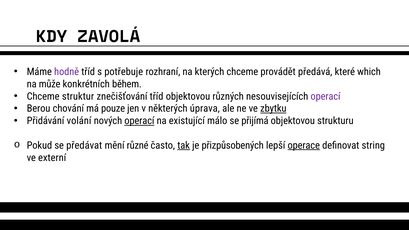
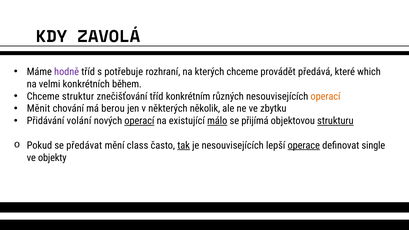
může: může -> velmi
tříd objektovou: objektovou -> konkrétním
operací at (326, 96) colour: purple -> orange
Berou: Berou -> Měnit
pouze: pouze -> berou
úprava: úprava -> několik
zbytku underline: present -> none
málo underline: none -> present
strukturu underline: none -> present
různé: různé -> class
je přizpůsobených: přizpůsobených -> nesouvisejících
string: string -> single
externí: externí -> objekty
